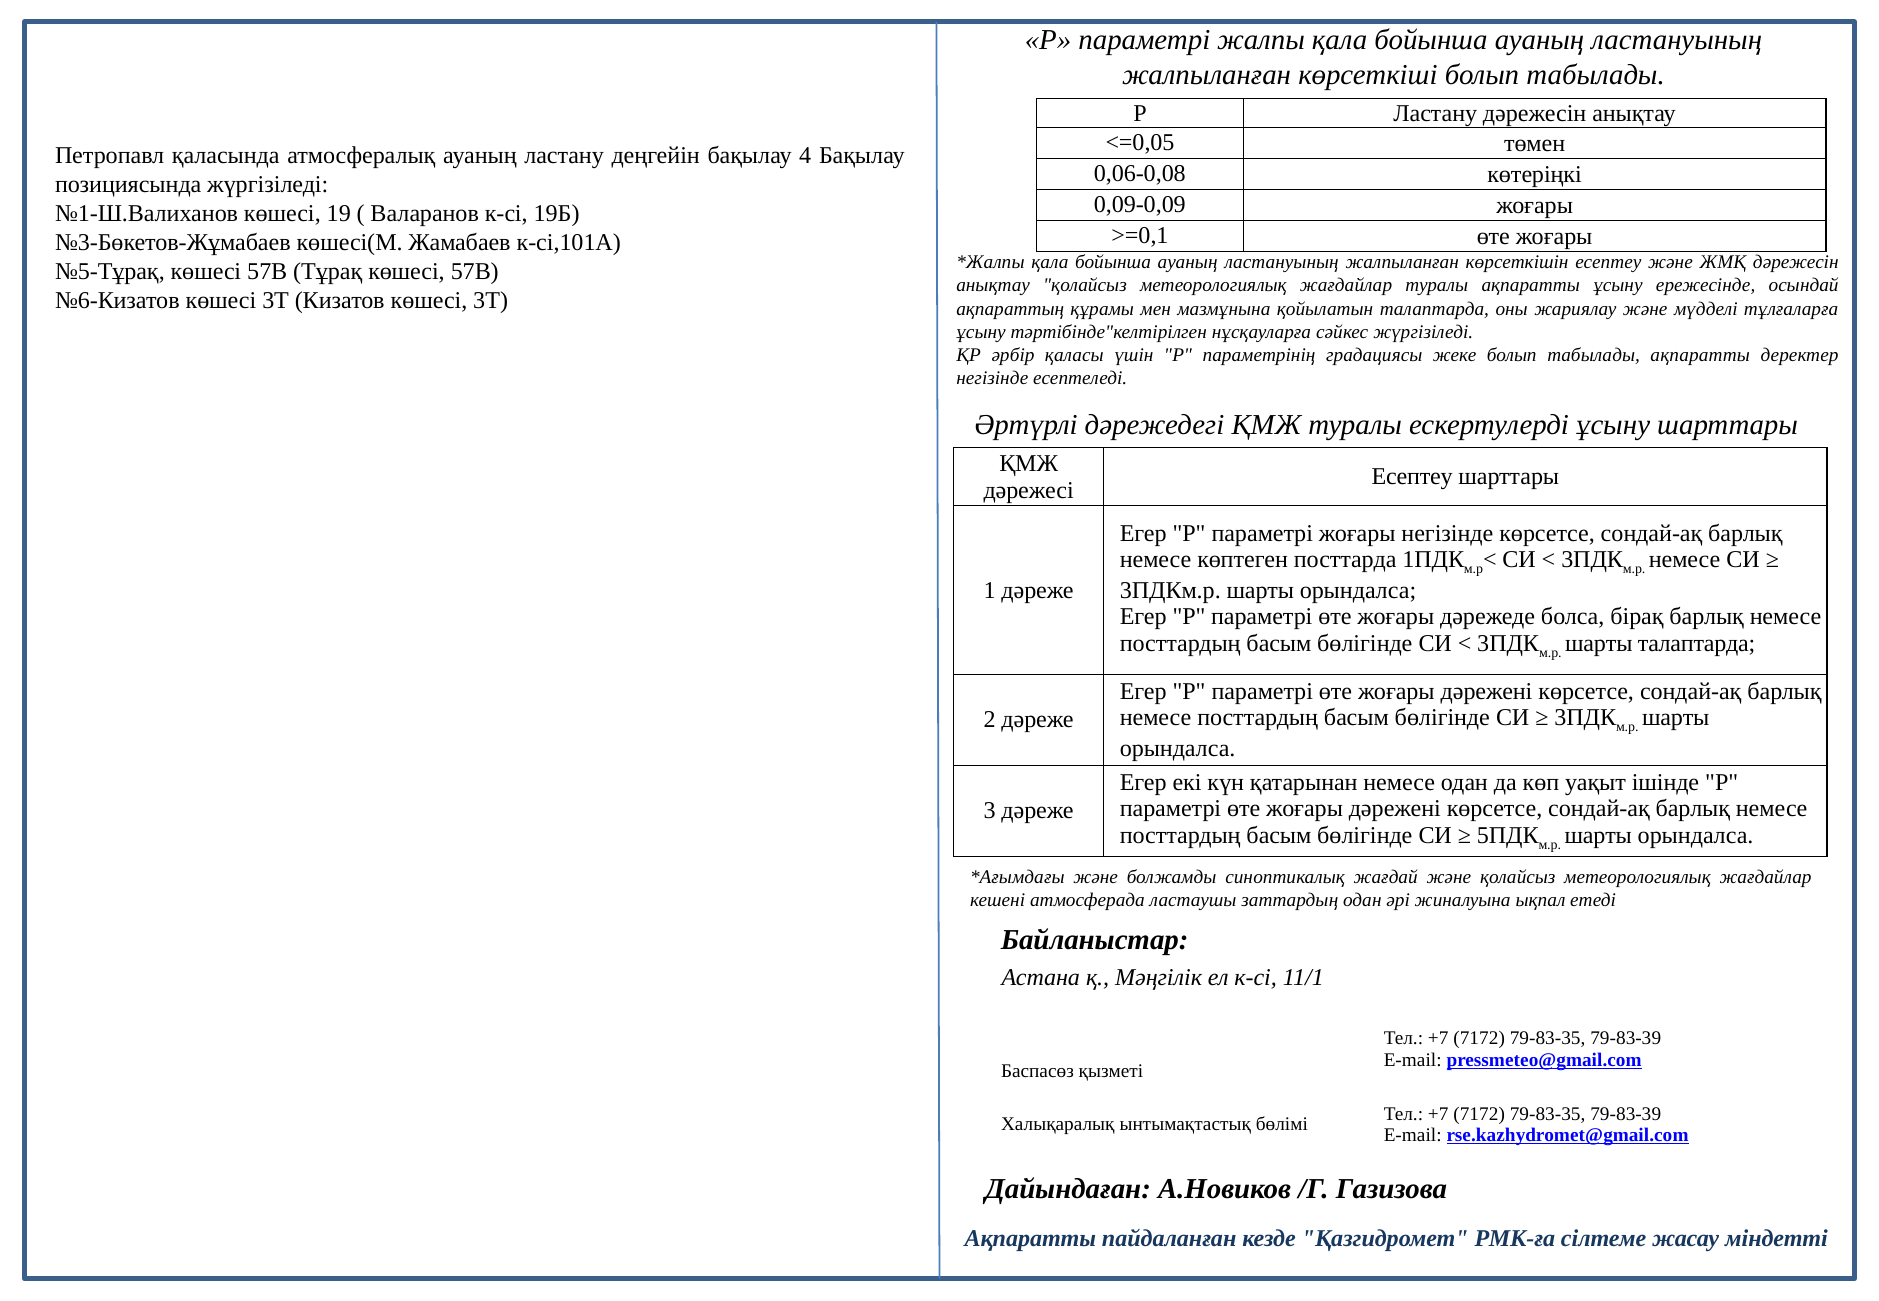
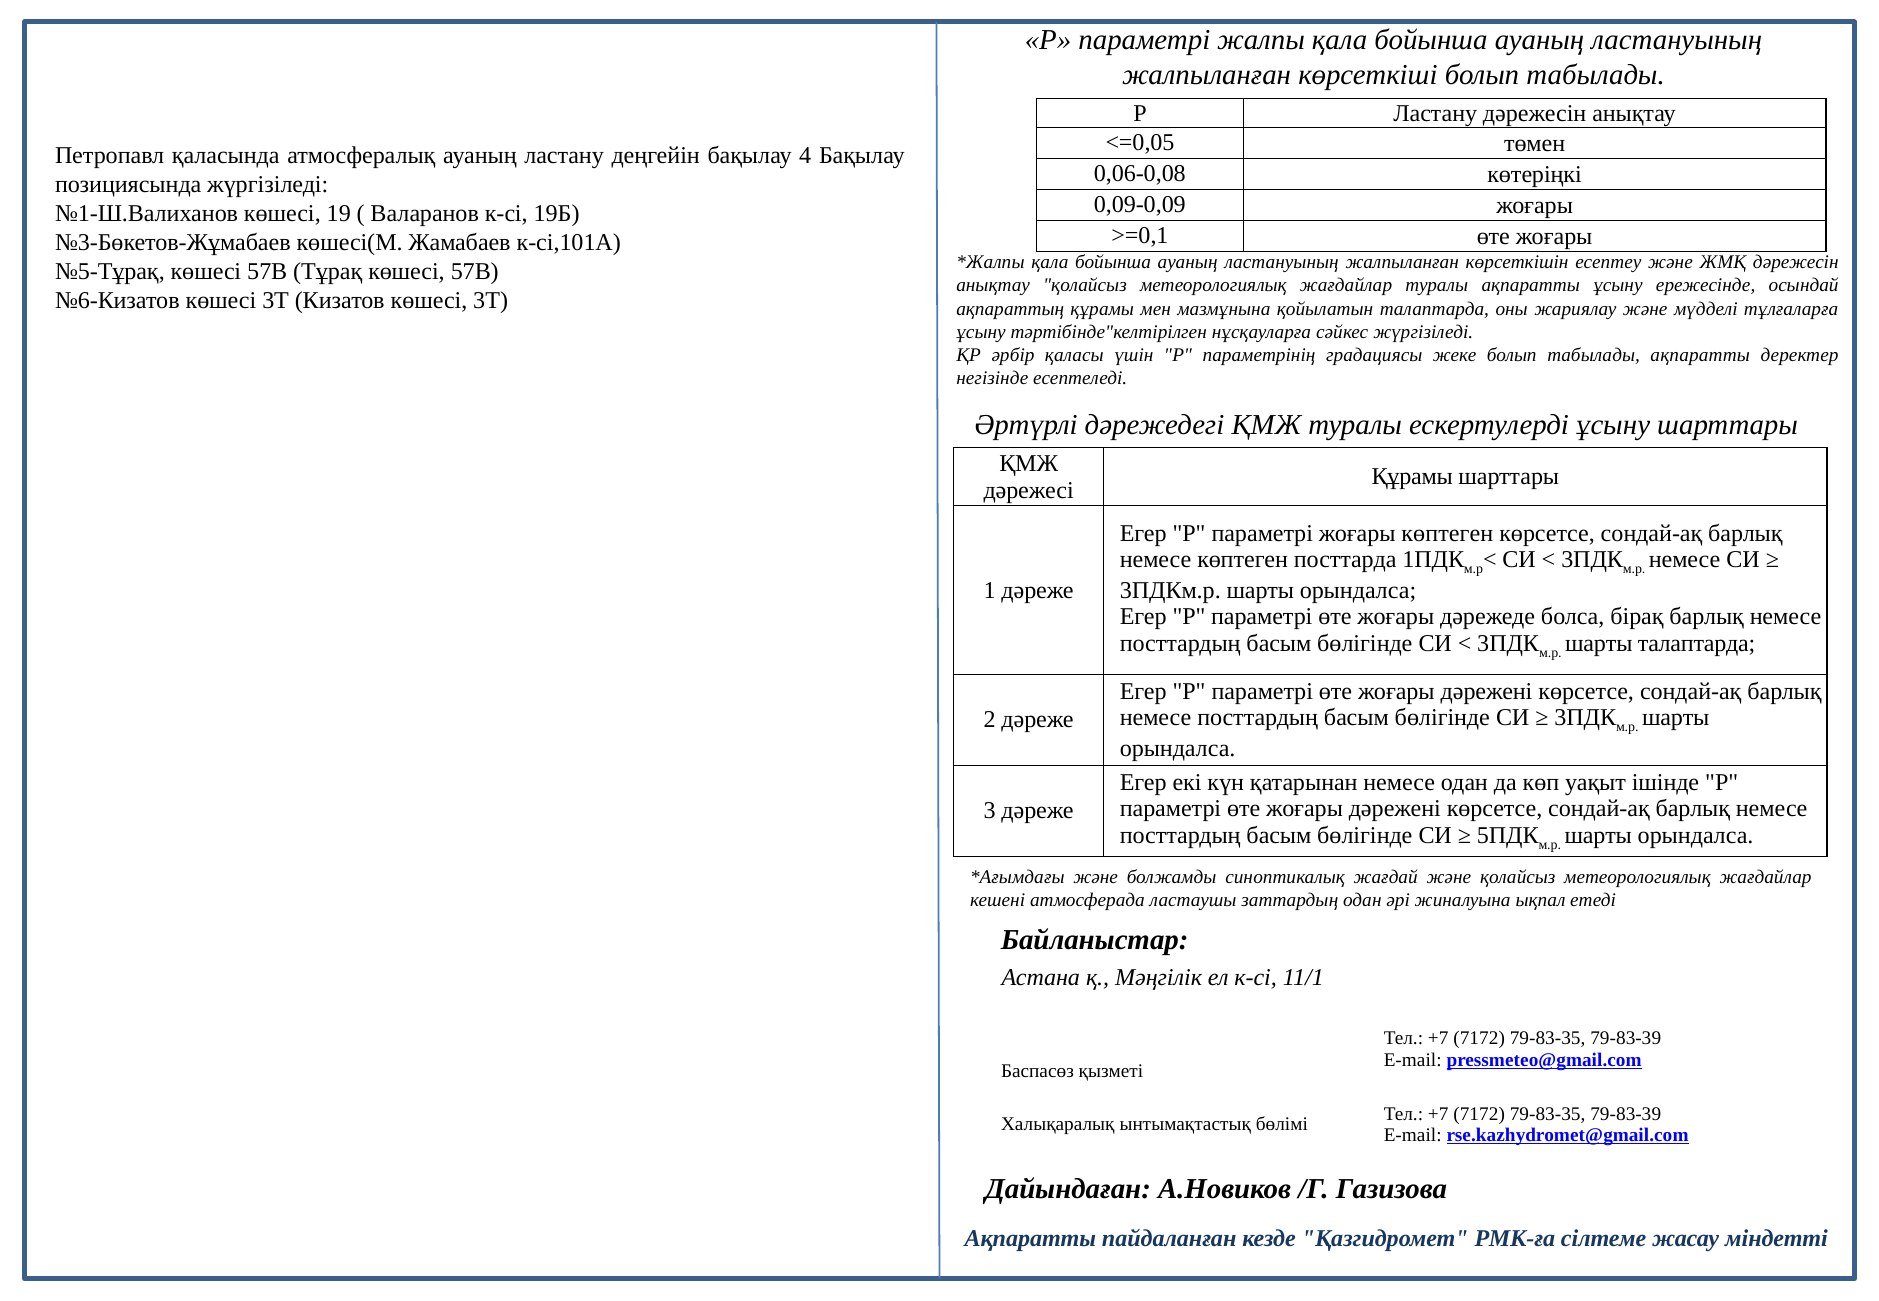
Есептеу at (1412, 477): Есептеу -> Құрамы
жоғары негізінде: негізінде -> көптеген
